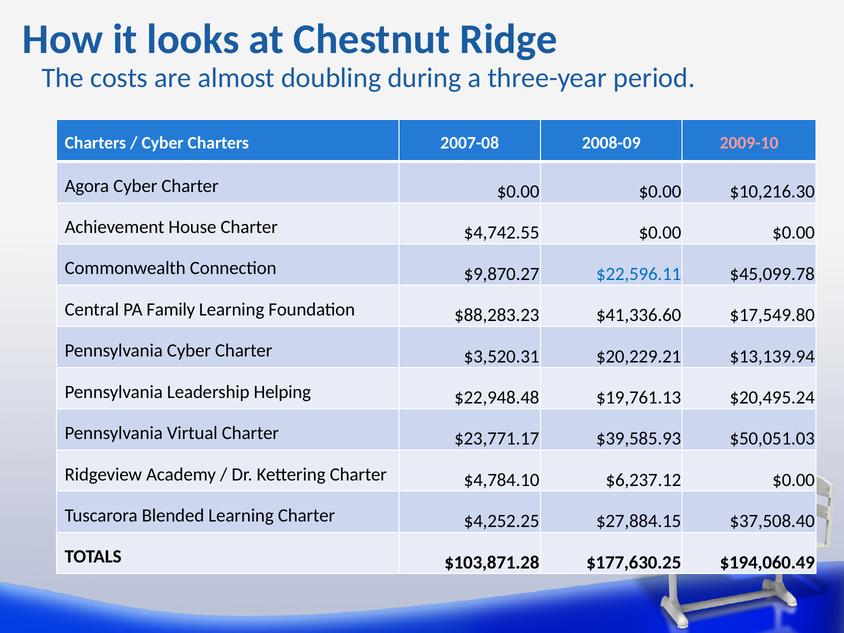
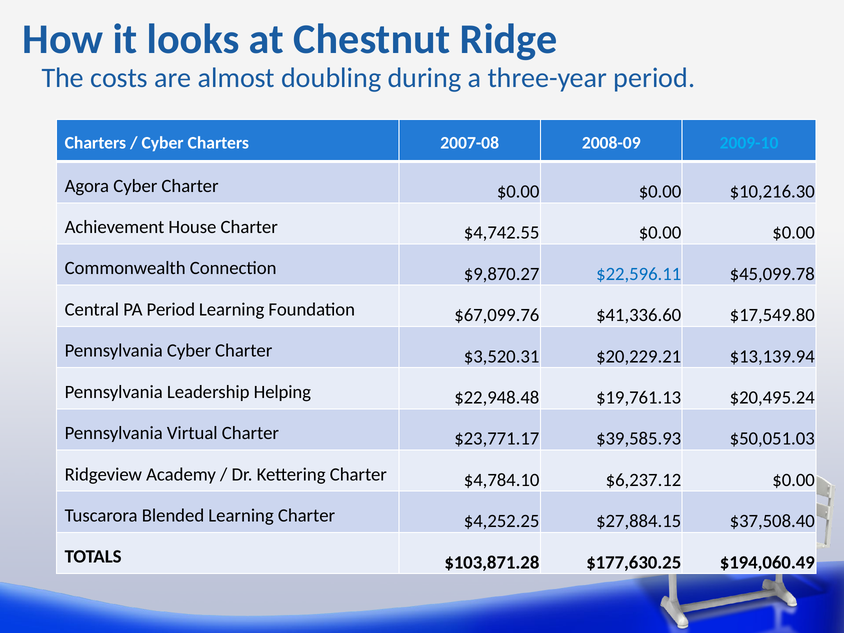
2009-10 colour: pink -> light blue
PA Family: Family -> Period
$88,283.23: $88,283.23 -> $67,099.76
